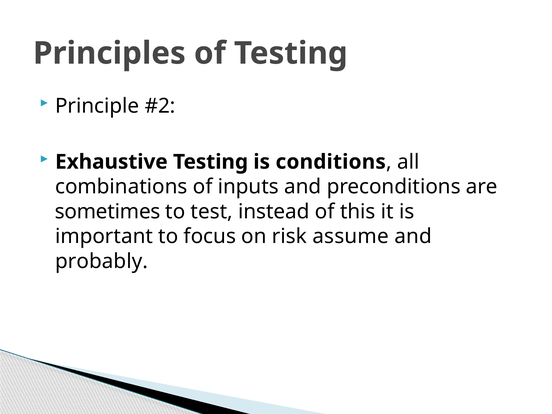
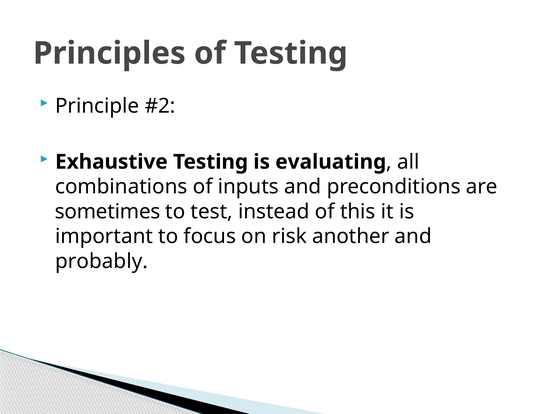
conditions: conditions -> evaluating
assume: assume -> another
